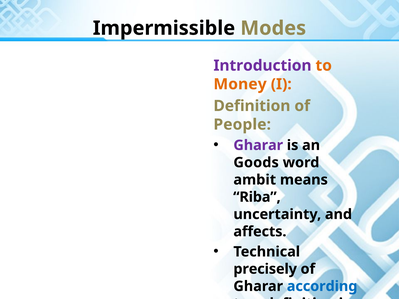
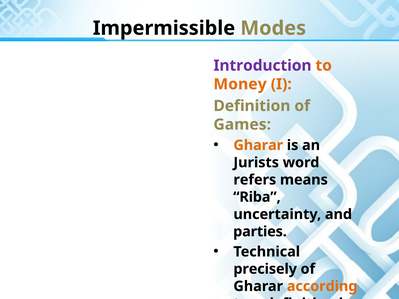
People: People -> Games
Gharar at (258, 145) colour: purple -> orange
Goods: Goods -> Jurists
ambit: ambit -> refers
affects: affects -> parties
according colour: blue -> orange
